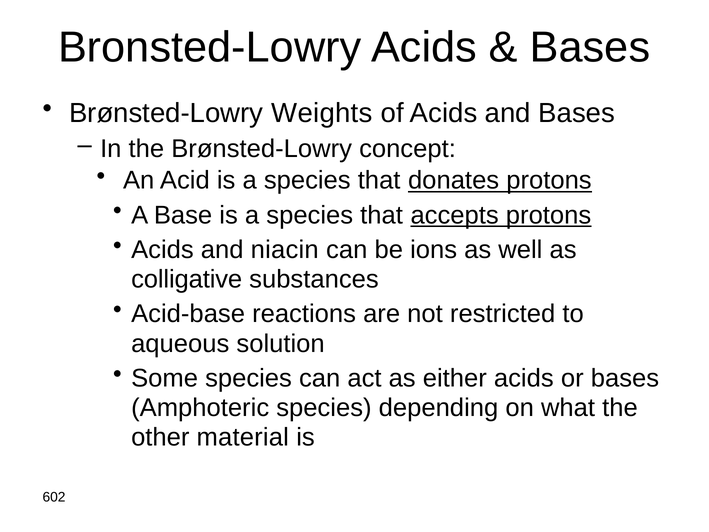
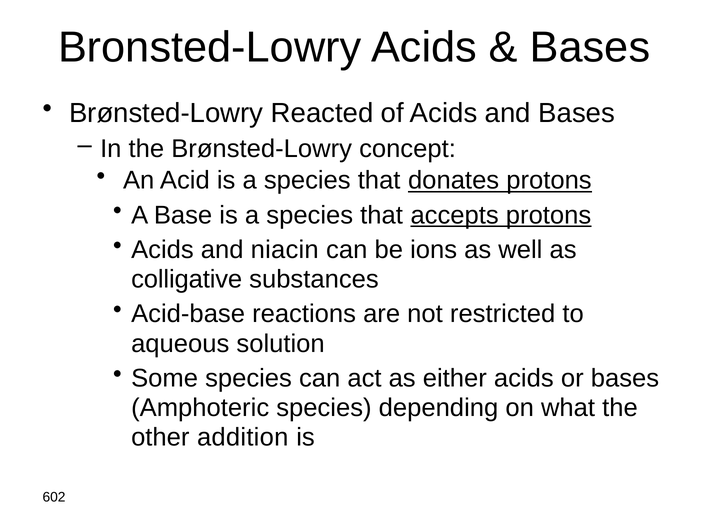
Weights: Weights -> Reacted
material: material -> addition
